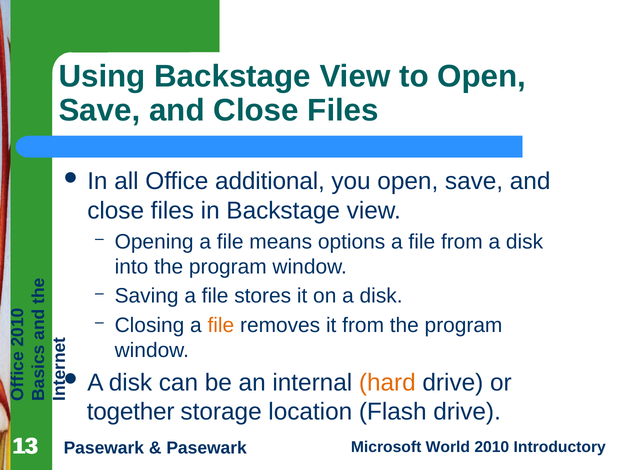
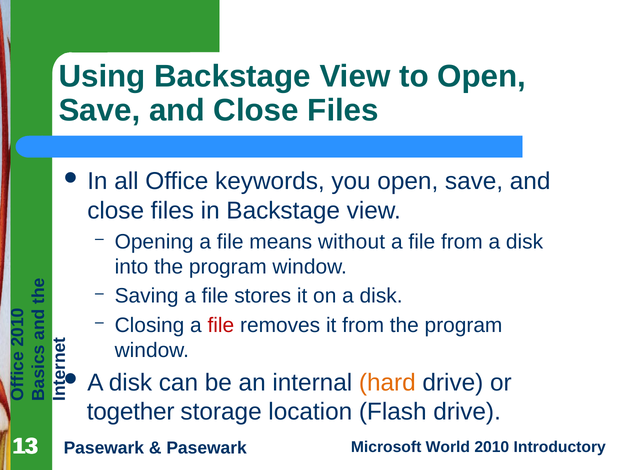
additional: additional -> keywords
options: options -> without
file at (221, 325) colour: orange -> red
